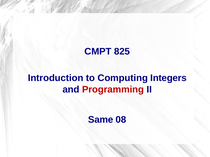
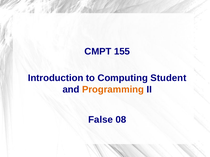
825: 825 -> 155
Integers: Integers -> Student
Programming colour: red -> orange
Same: Same -> False
